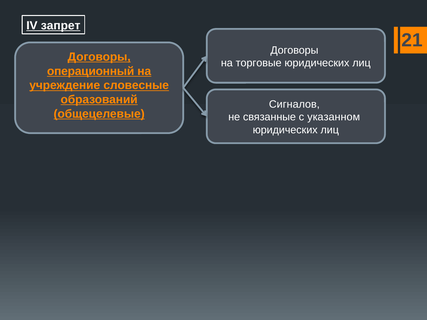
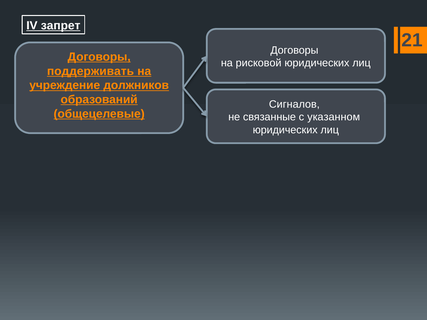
торговые: торговые -> рисковой
операционный: операционный -> поддерживать
словесные: словесные -> должников
